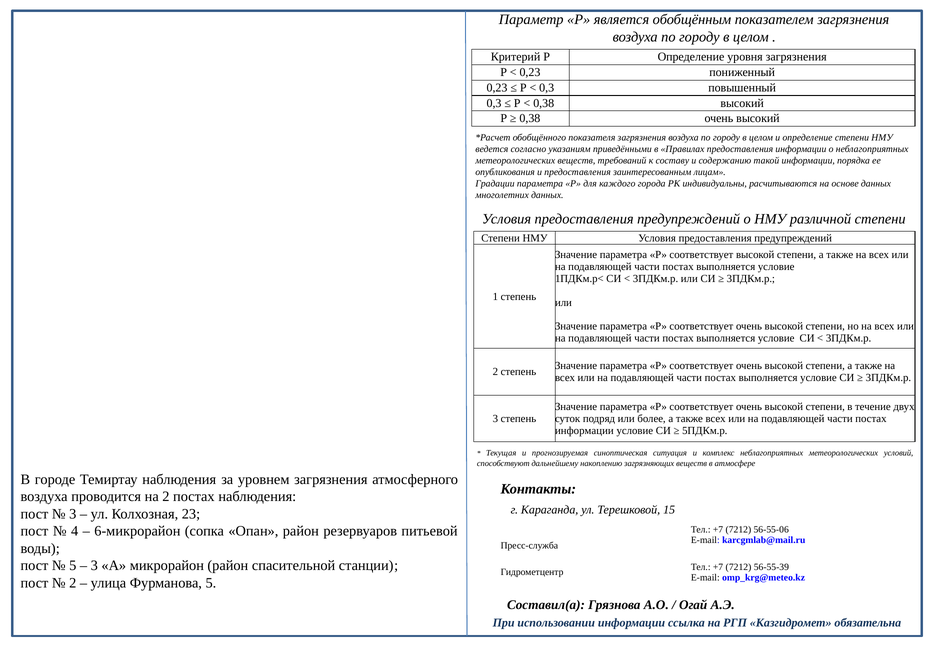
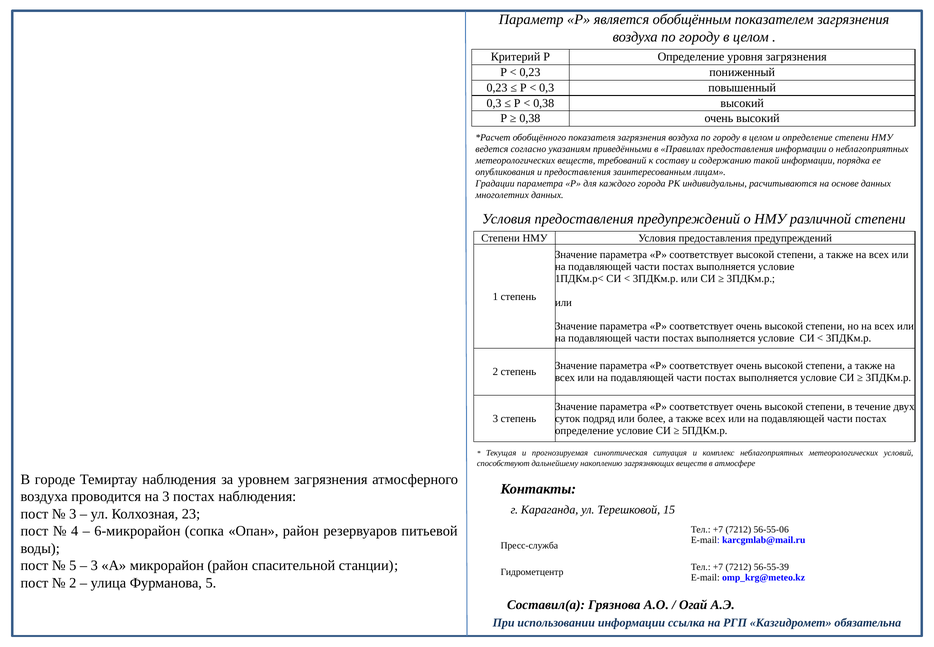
информации at (584, 430): информации -> определение
на 2: 2 -> 3
